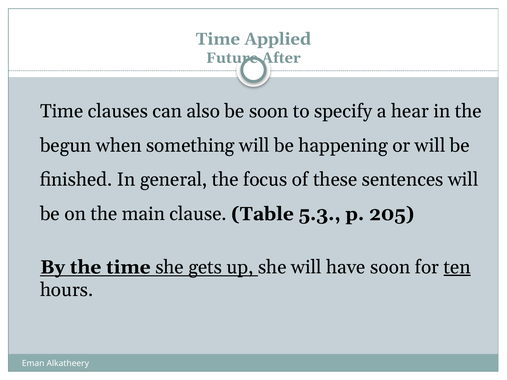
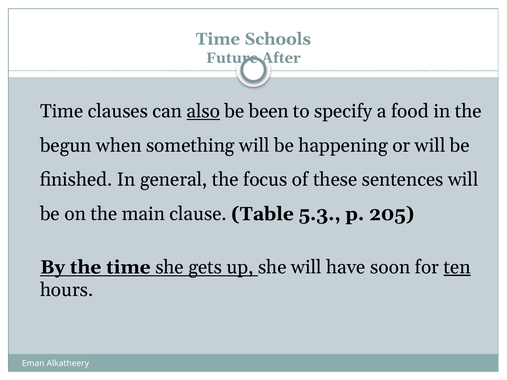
Applied: Applied -> Schools
also underline: none -> present
be soon: soon -> been
hear: hear -> food
